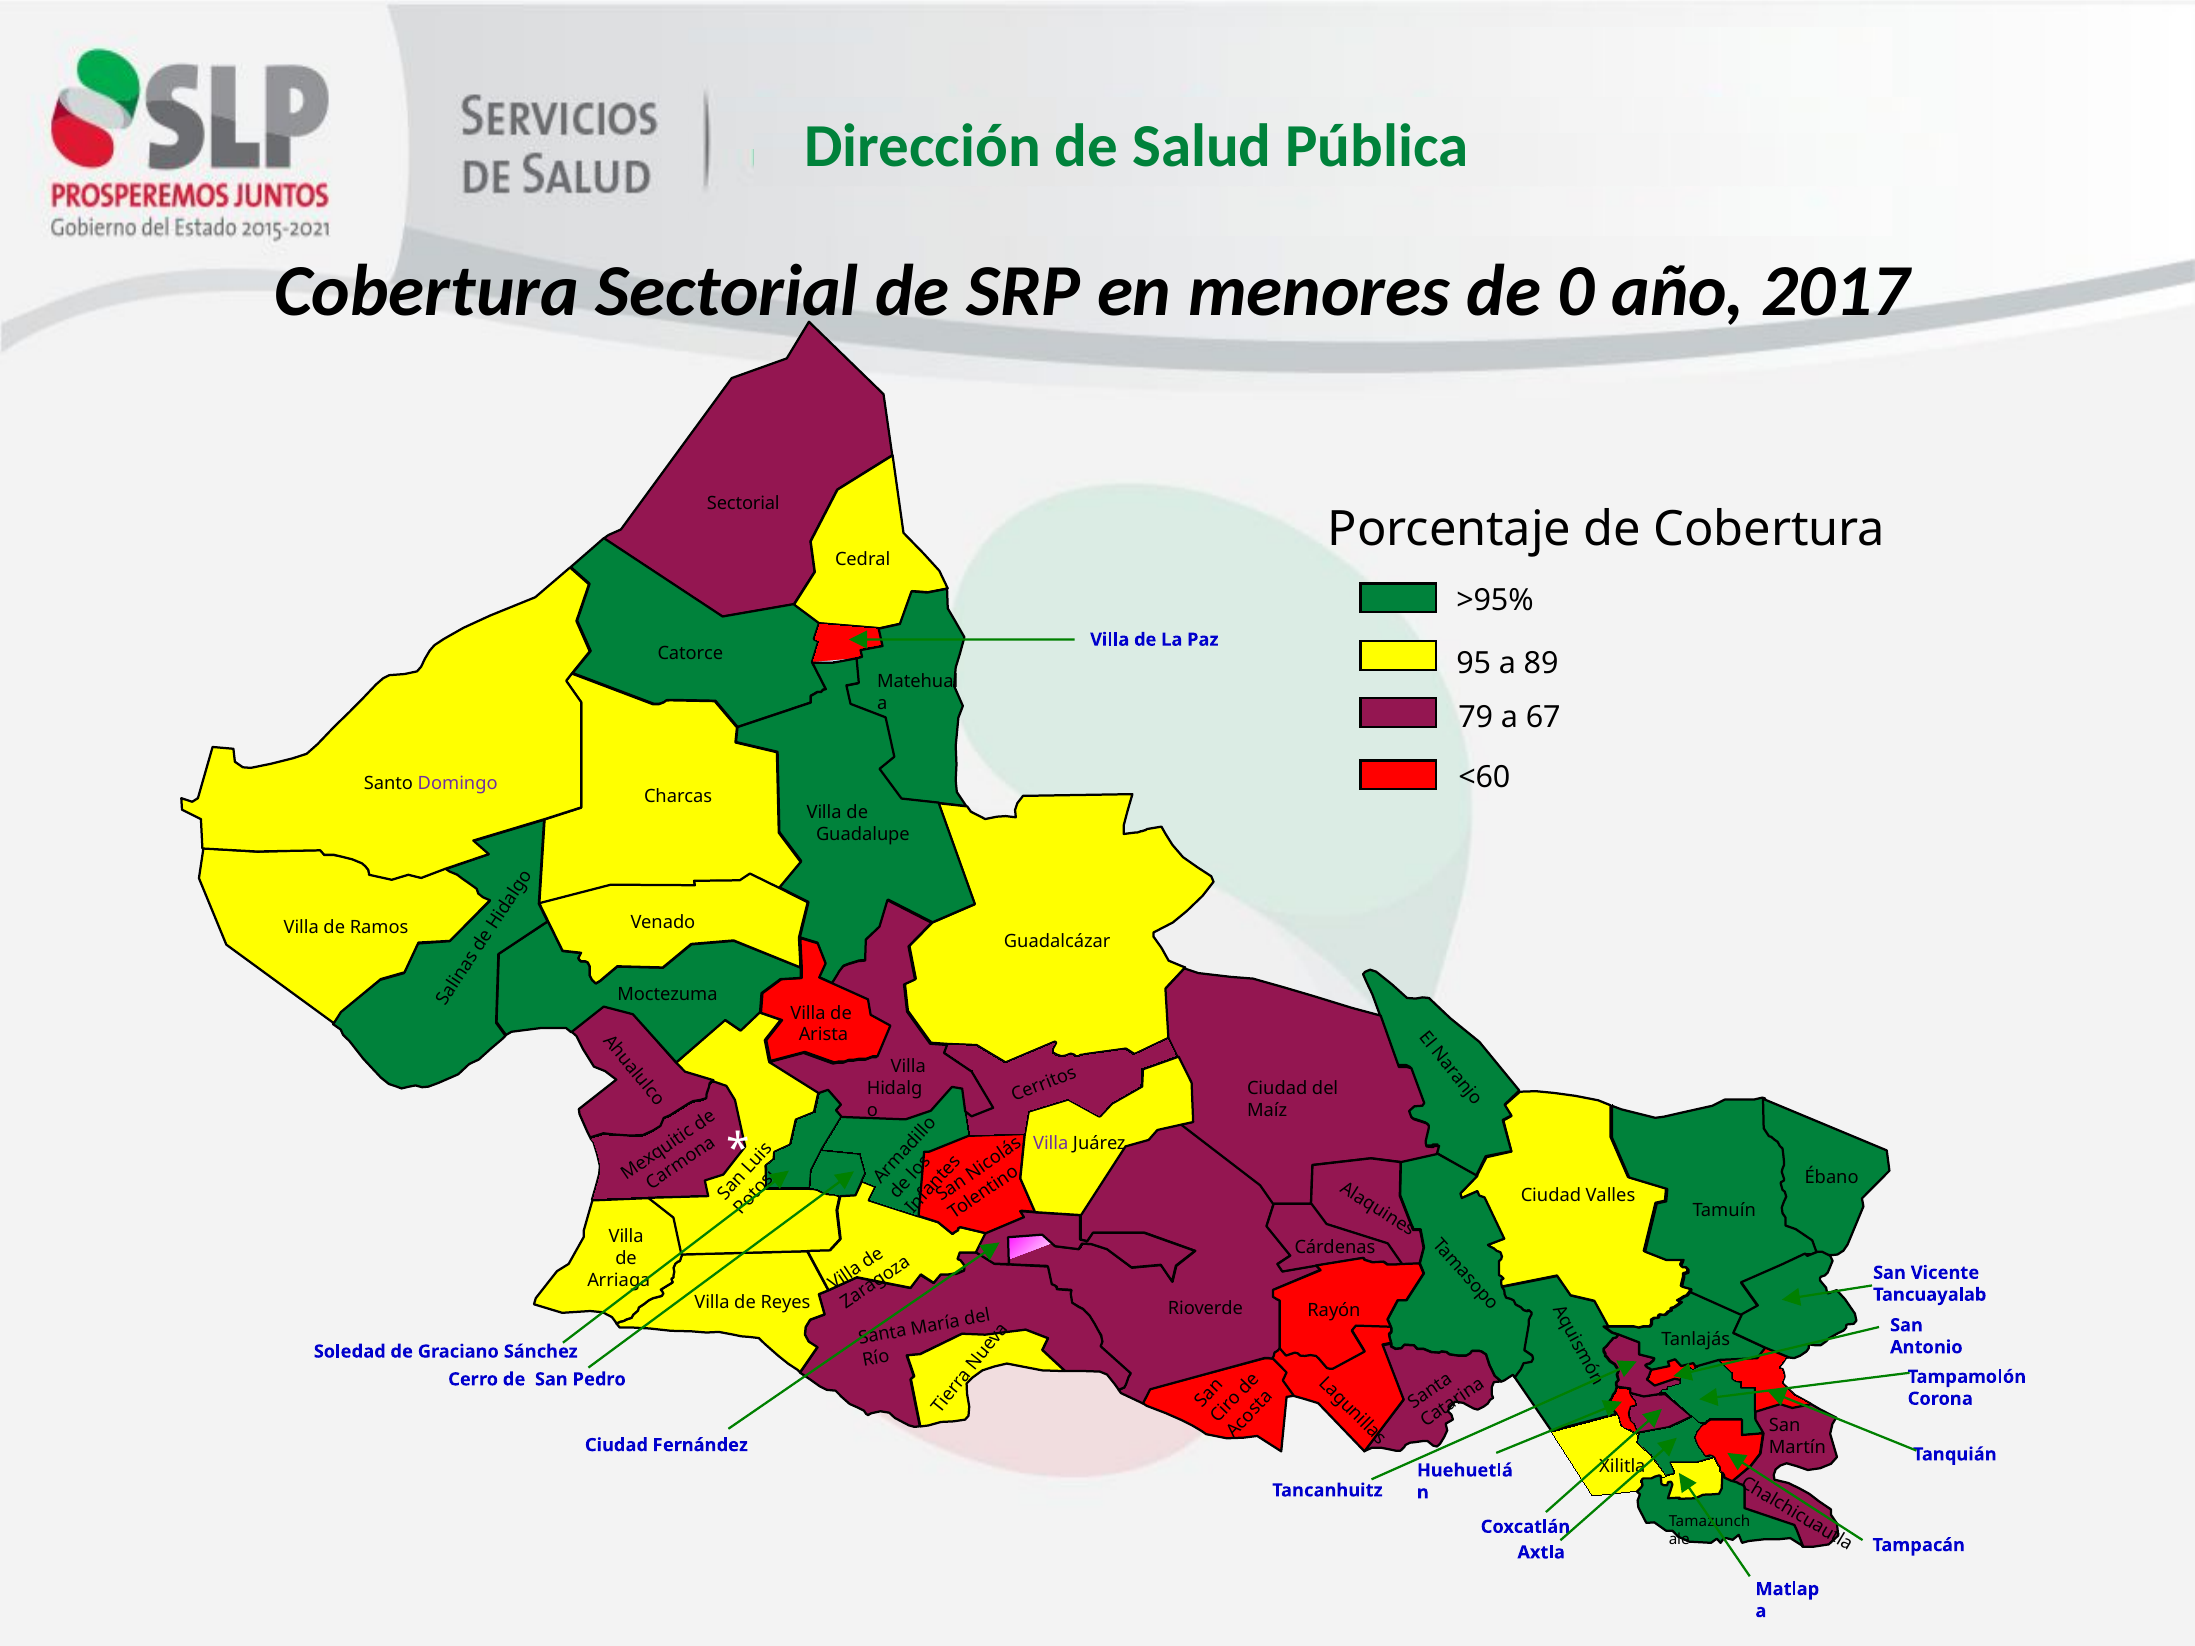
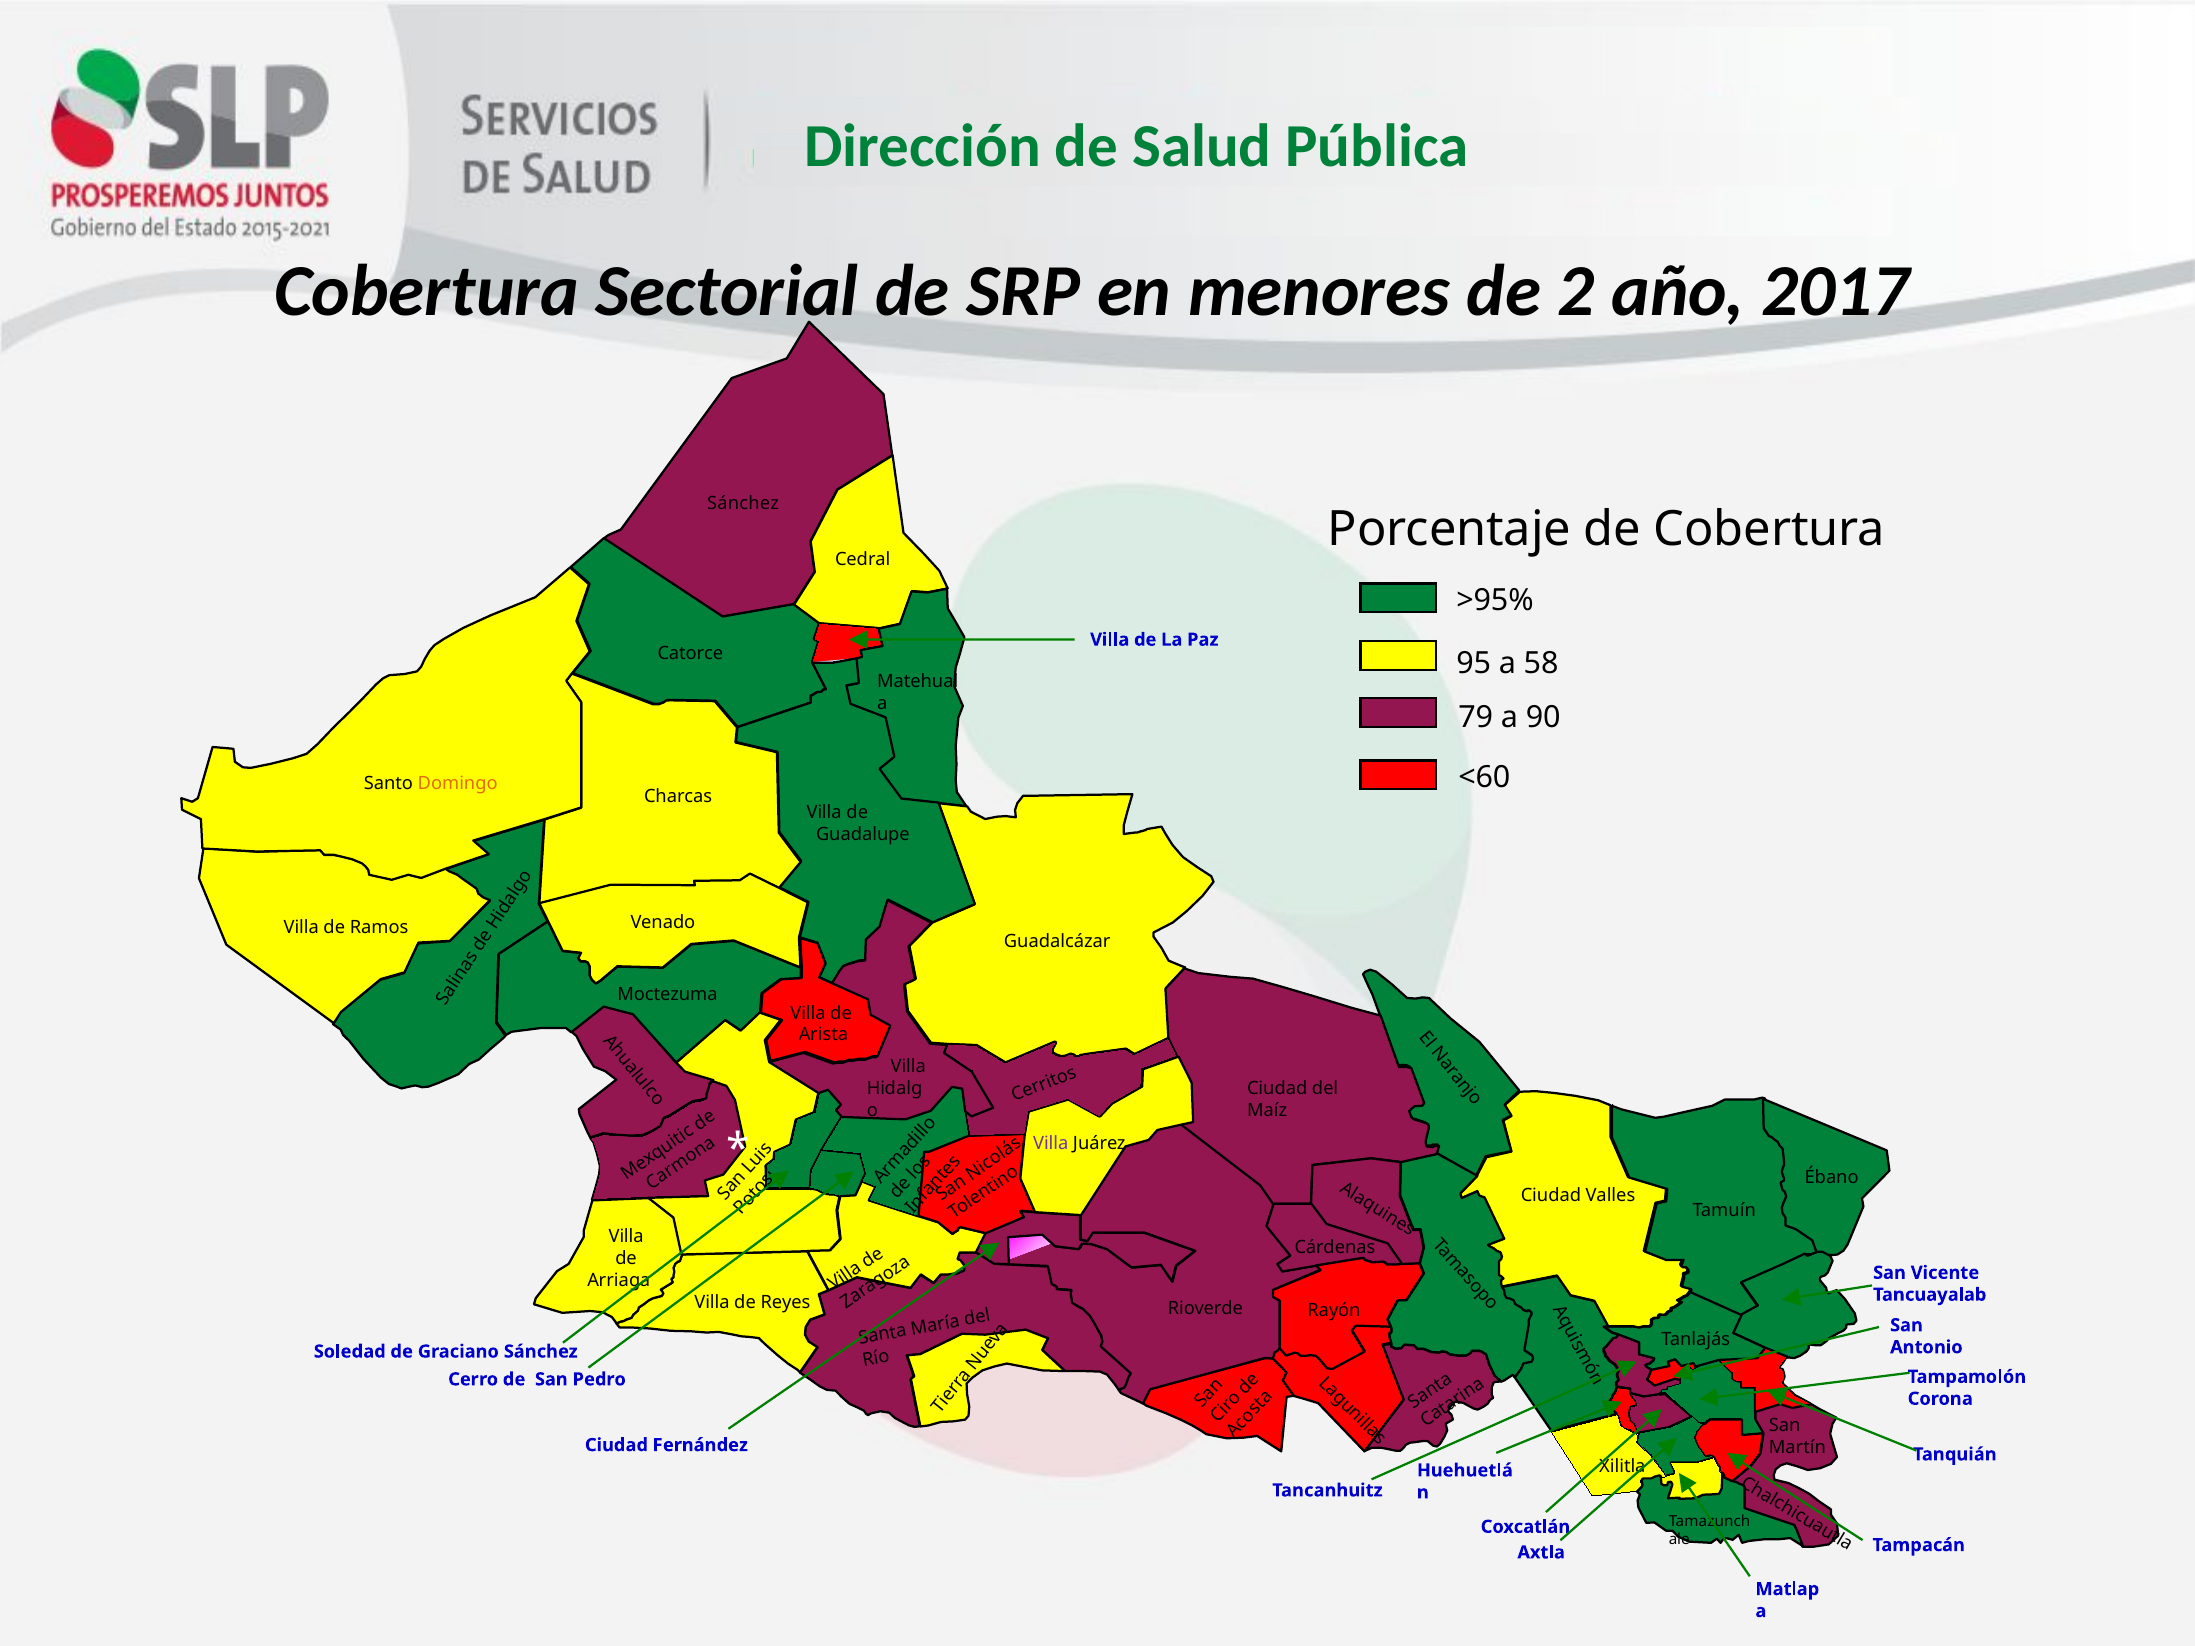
0: 0 -> 2
Sectorial at (743, 504): Sectorial -> Sánchez
89: 89 -> 58
67: 67 -> 90
Domingo colour: purple -> orange
